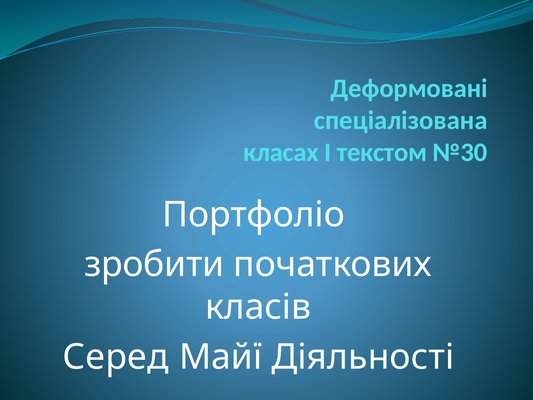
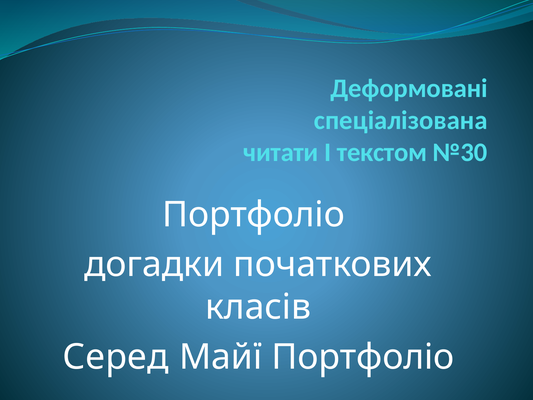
класах: класах -> читати
зробити: зробити -> догадки
Майї Діяльності: Діяльності -> Портфоліо
